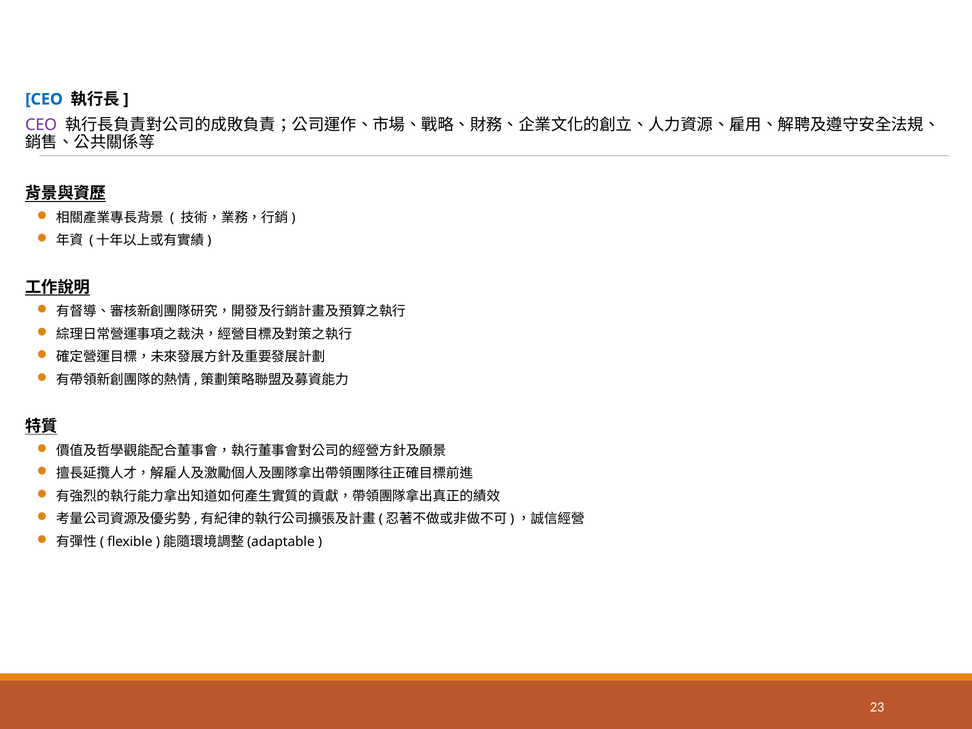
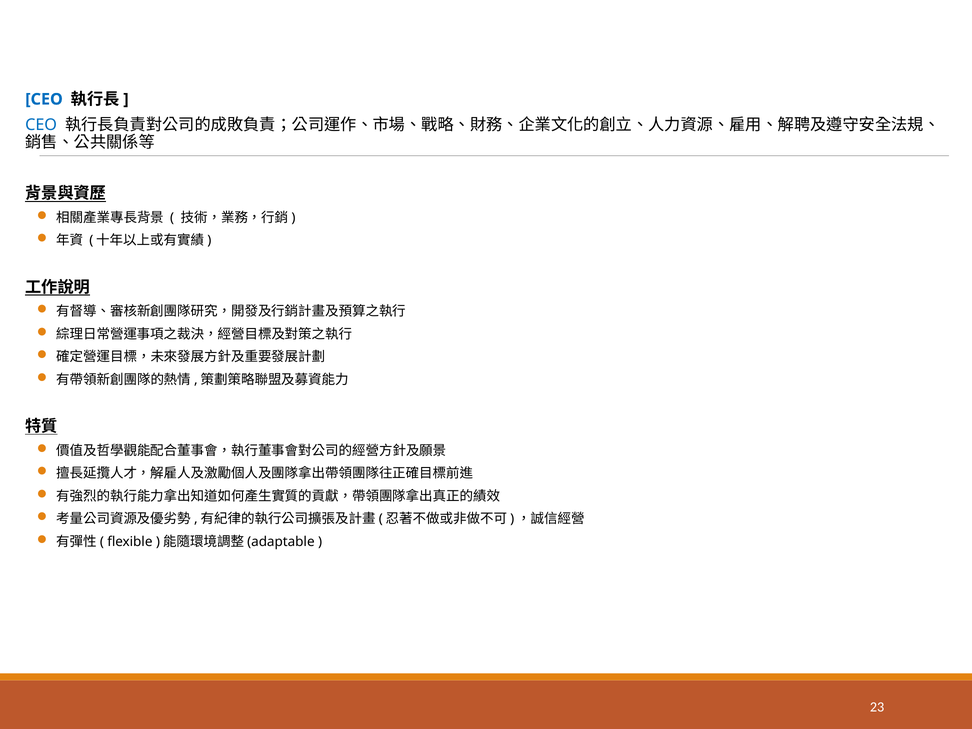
CEO at (41, 125) colour: purple -> blue
